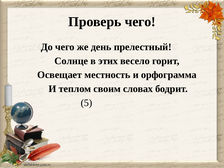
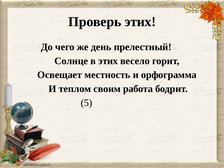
Проверь чего: чего -> этих
словах: словах -> работа
